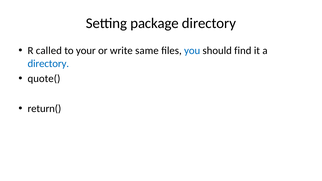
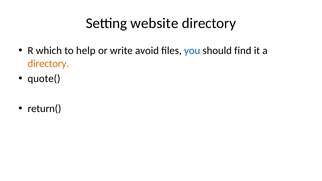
package: package -> website
called: called -> which
your: your -> help
same: same -> avoid
directory at (48, 64) colour: blue -> orange
